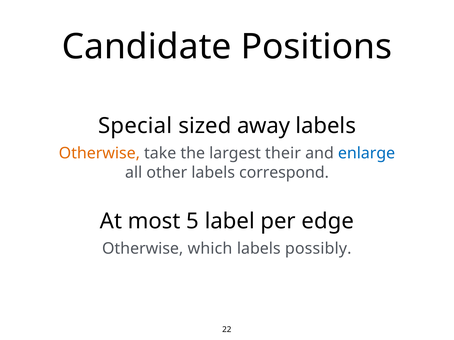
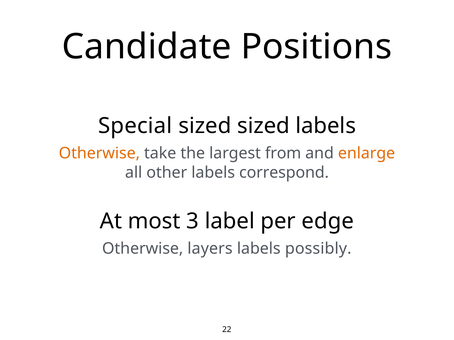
sized away: away -> sized
their: their -> from
enlarge colour: blue -> orange
5: 5 -> 3
which: which -> layers
